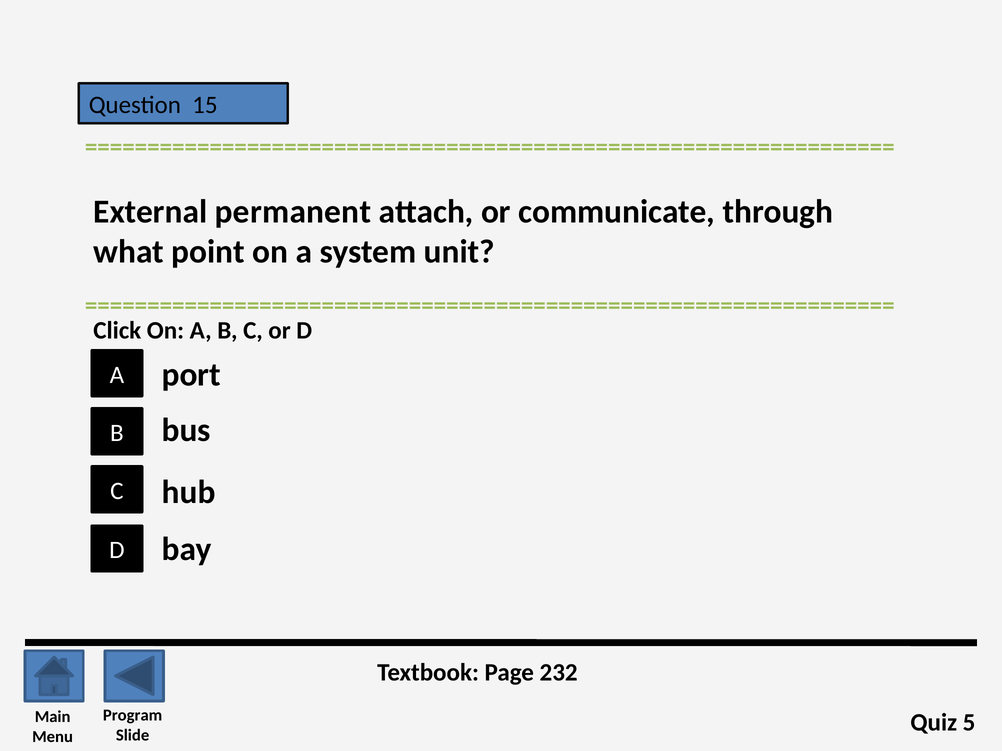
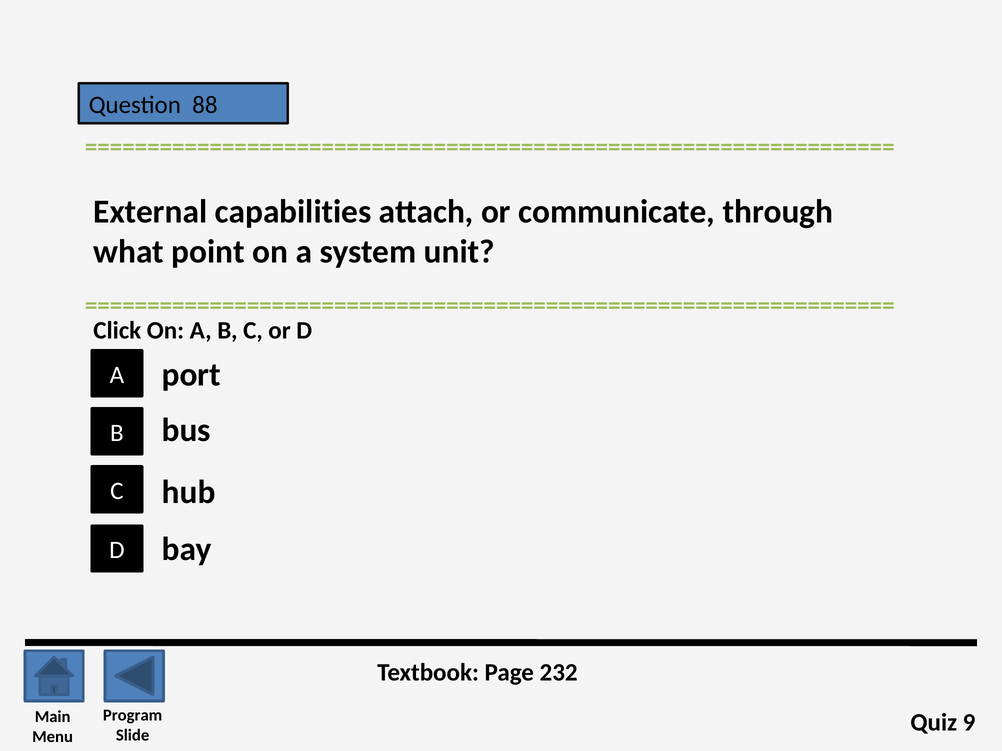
15: 15 -> 88
permanent: permanent -> capabilities
5: 5 -> 9
